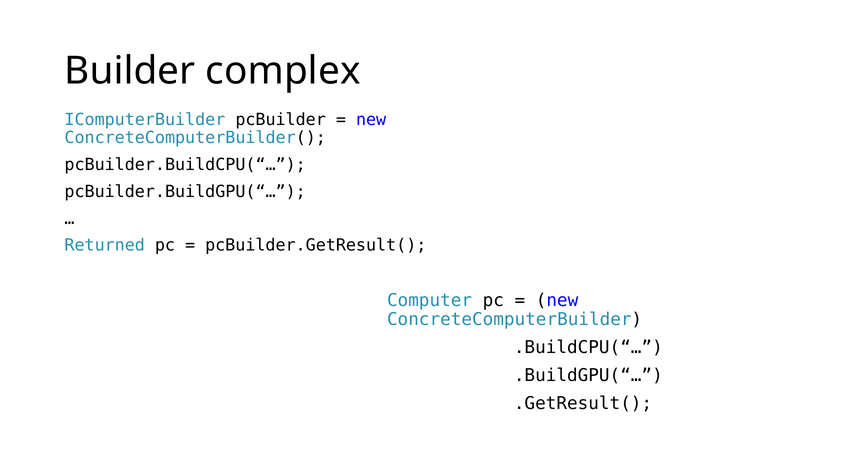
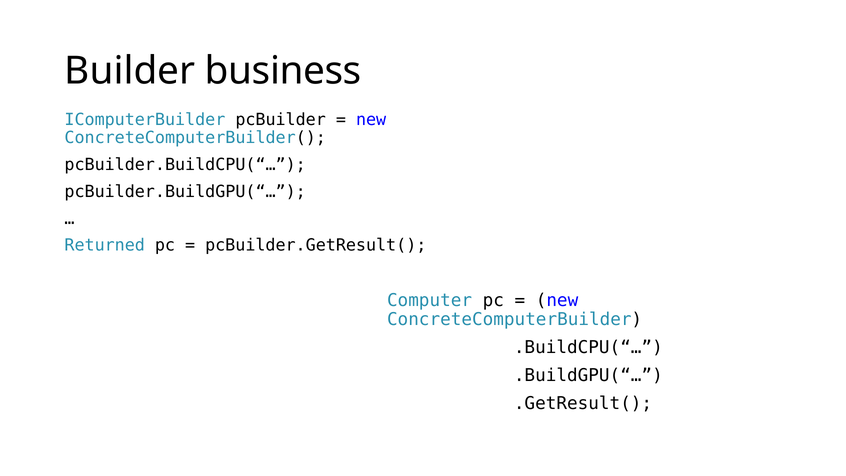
complex: complex -> business
